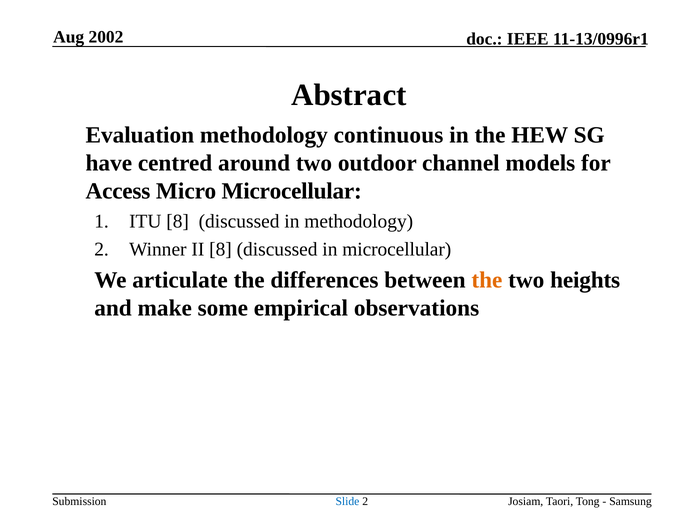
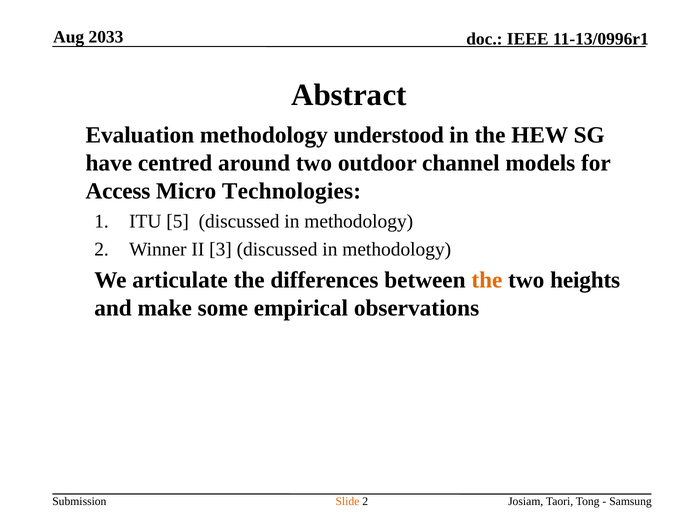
2002: 2002 -> 2033
continuous: continuous -> understood
Micro Microcellular: Microcellular -> Technologies
ITU 8: 8 -> 5
II 8: 8 -> 3
microcellular at (397, 250): microcellular -> methodology
Slide colour: blue -> orange
